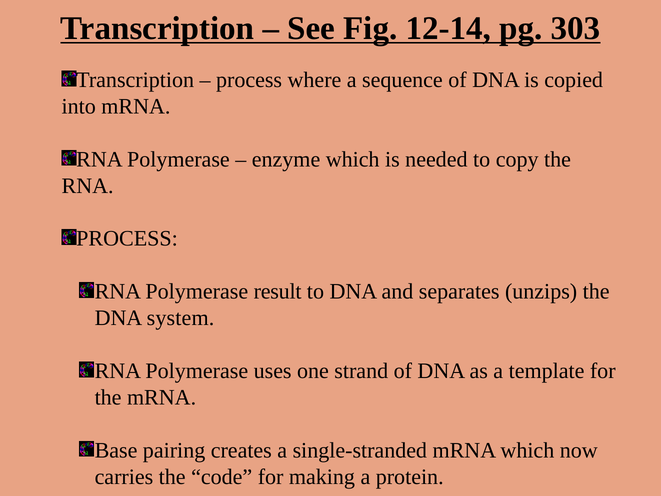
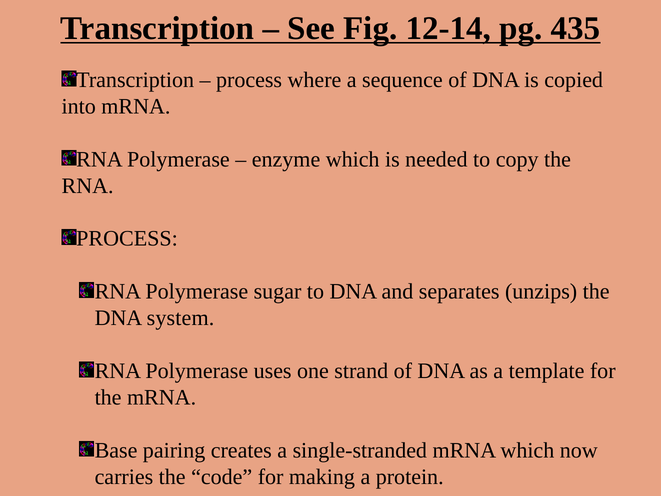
303: 303 -> 435
result: result -> sugar
